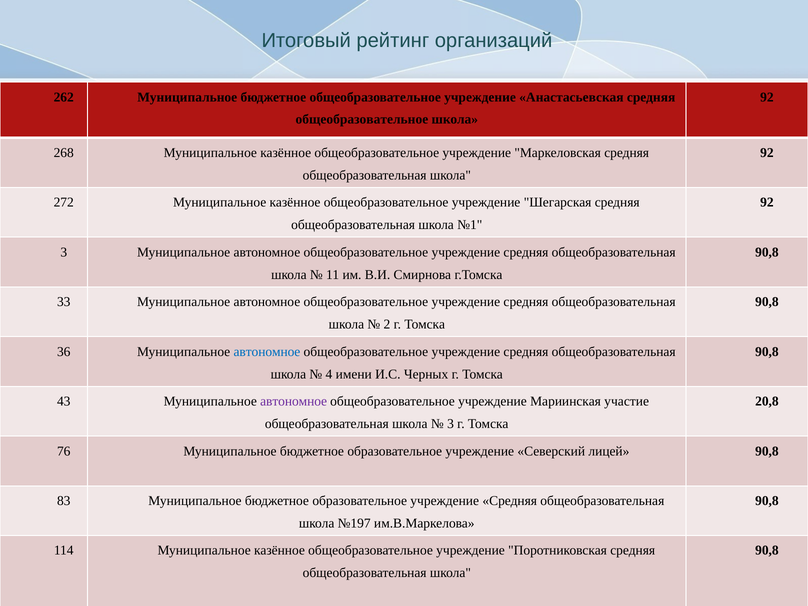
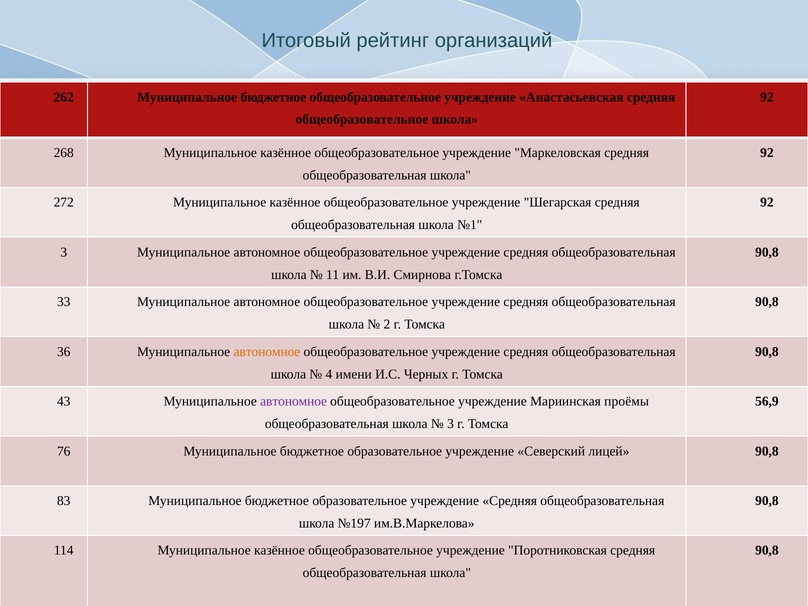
автономное at (267, 352) colour: blue -> orange
участие: участие -> проёмы
20,8: 20,8 -> 56,9
